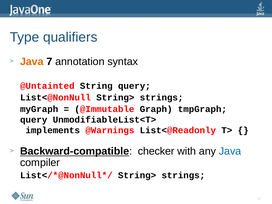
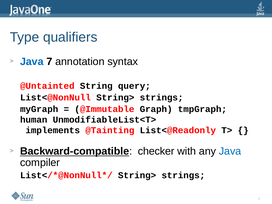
Java at (32, 62) colour: orange -> blue
query at (34, 120): query -> human
@Warnings: @Warnings -> @Tainting
